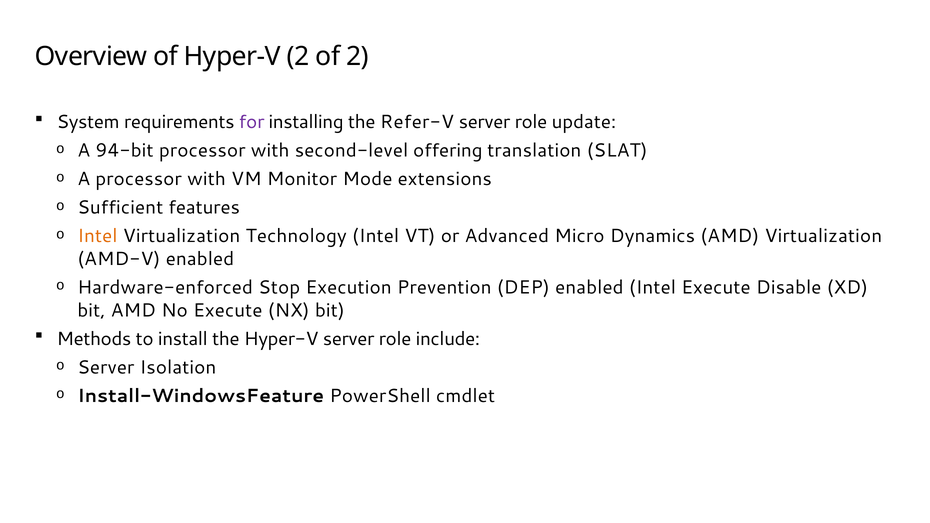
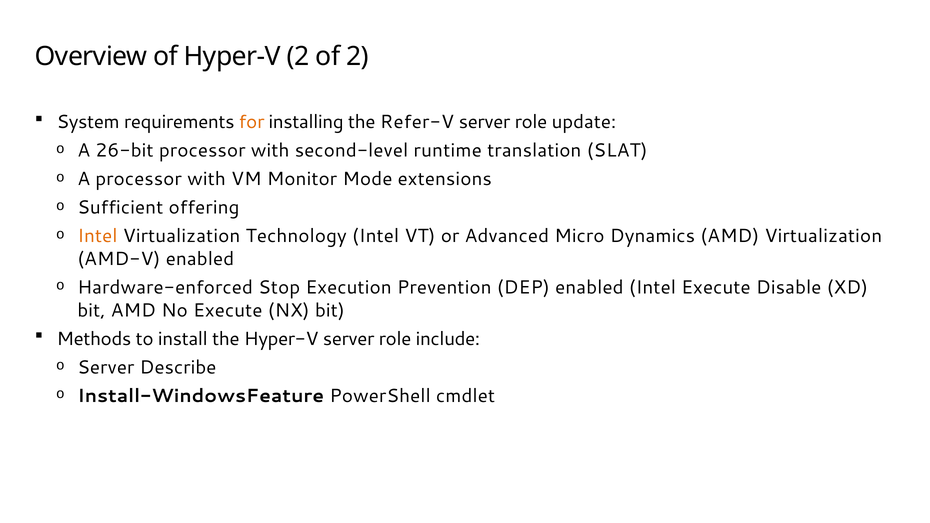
for colour: purple -> orange
94-bit: 94-bit -> 26-bit
offering: offering -> runtime
features: features -> offering
Isolation: Isolation -> Describe
